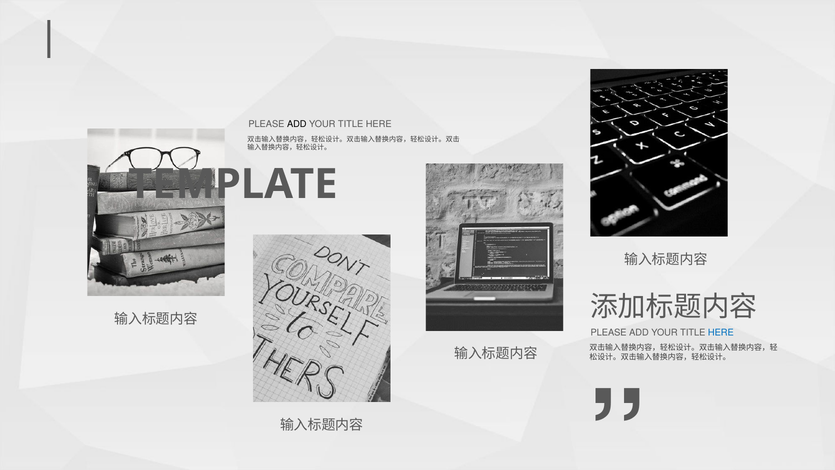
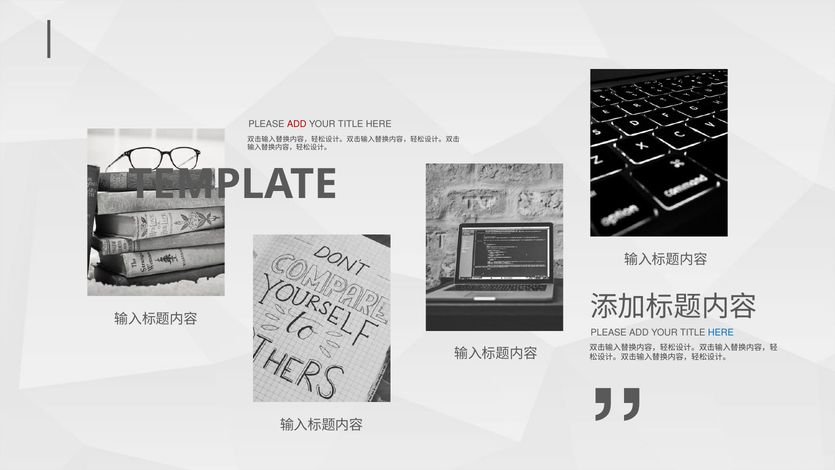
ADD at (297, 124) colour: black -> red
